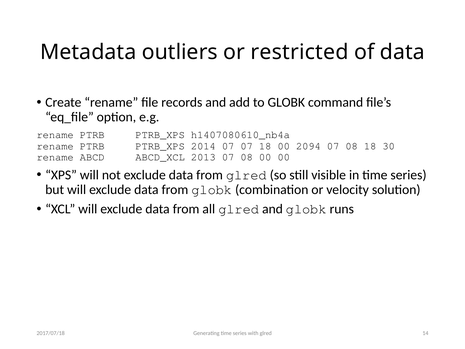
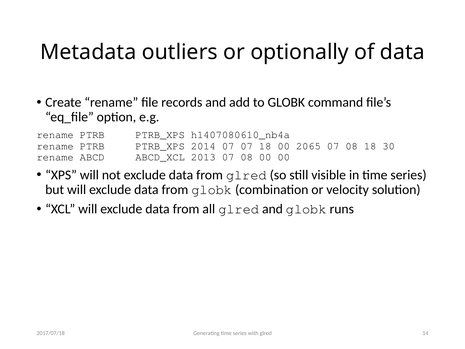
restricted: restricted -> optionally
2094: 2094 -> 2065
